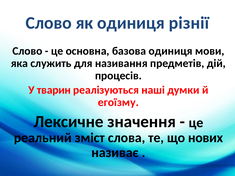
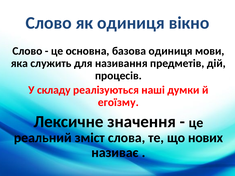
різнії: різнії -> вікно
тварин: тварин -> складу
